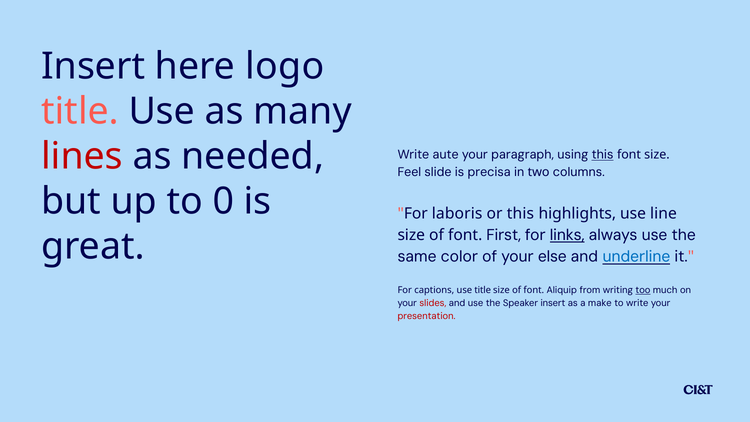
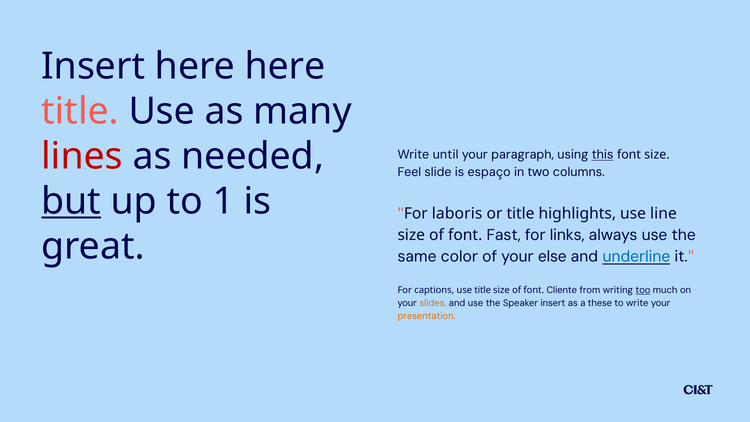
here logo: logo -> here
aute: aute -> until
precisa: precisa -> espaço
but underline: none -> present
0: 0 -> 1
or this: this -> title
First: First -> Fast
links underline: present -> none
Aliquip: Aliquip -> Cliente
slides colour: red -> orange
make: make -> these
presentation colour: red -> orange
